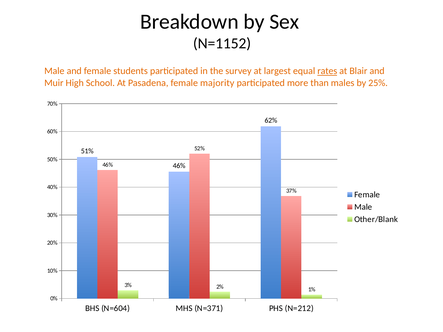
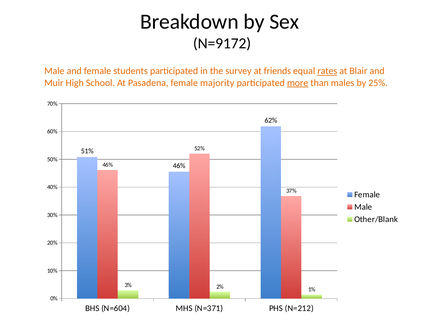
N=1152: N=1152 -> N=9172
largest: largest -> friends
more underline: none -> present
